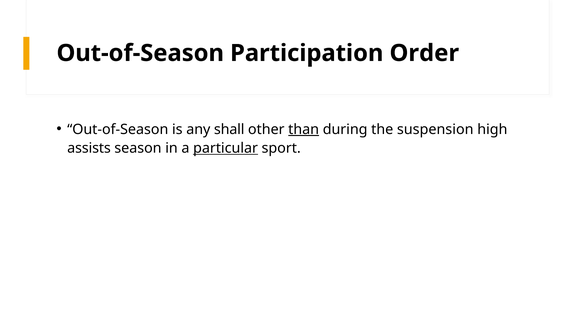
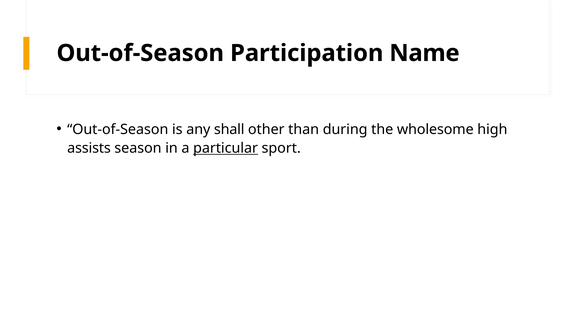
Order: Order -> Name
than underline: present -> none
suspension: suspension -> wholesome
